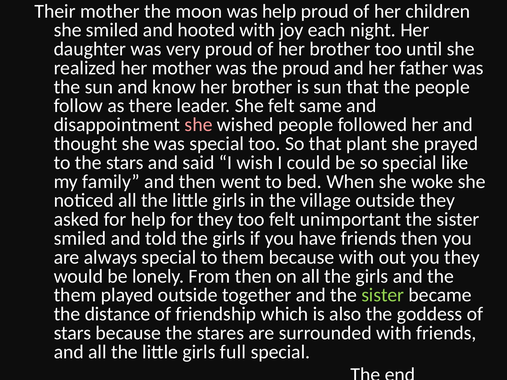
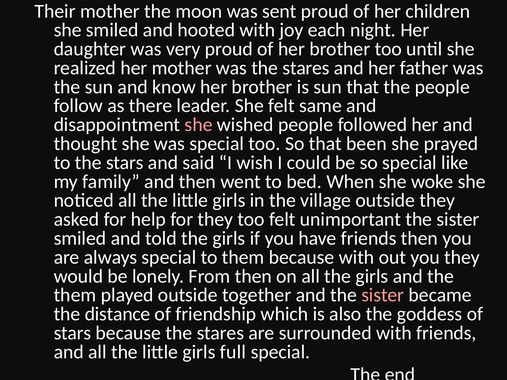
was help: help -> sent
was the proud: proud -> stares
plant: plant -> been
sister at (383, 295) colour: light green -> pink
